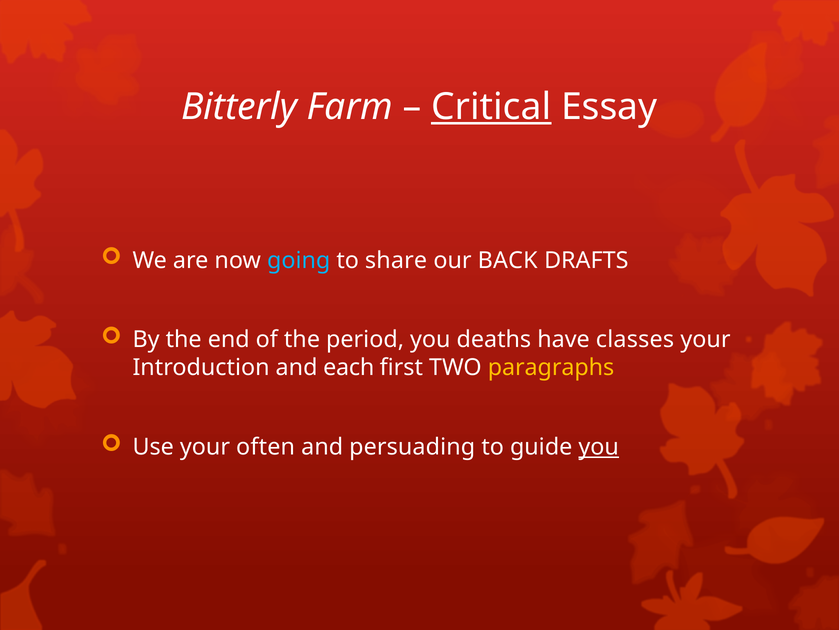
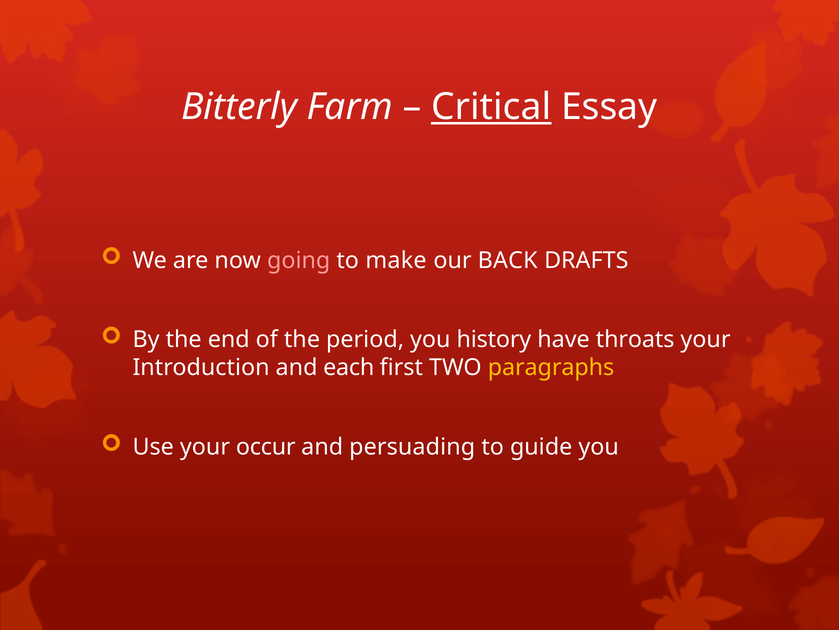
going colour: light blue -> pink
share: share -> make
deaths: deaths -> history
classes: classes -> throats
often: often -> occur
you at (599, 447) underline: present -> none
